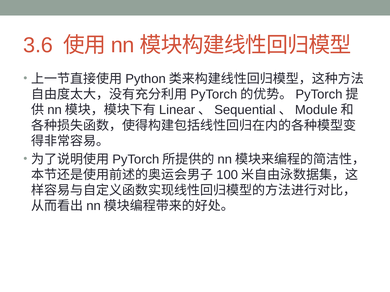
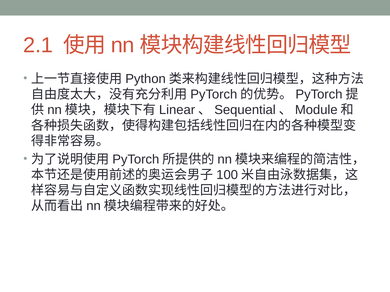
3.6: 3.6 -> 2.1
